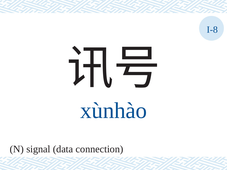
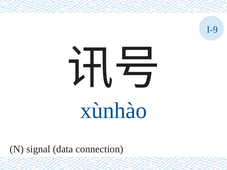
I-8: I-8 -> I-9
